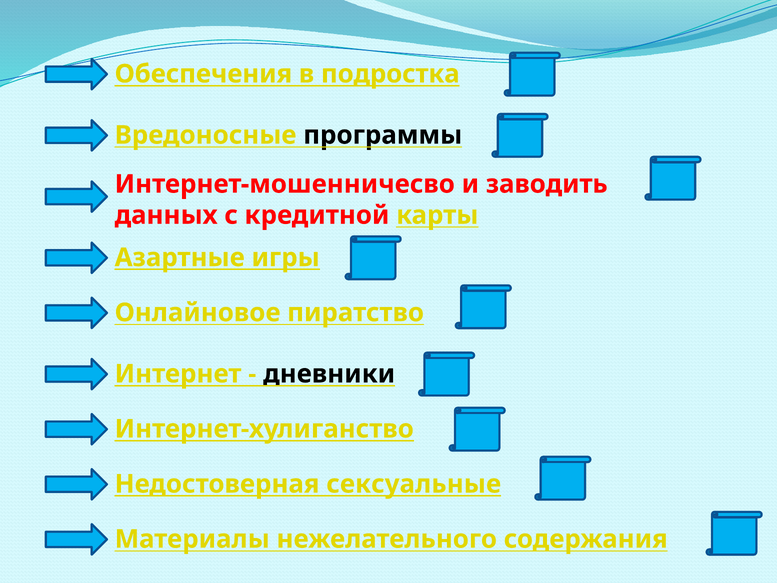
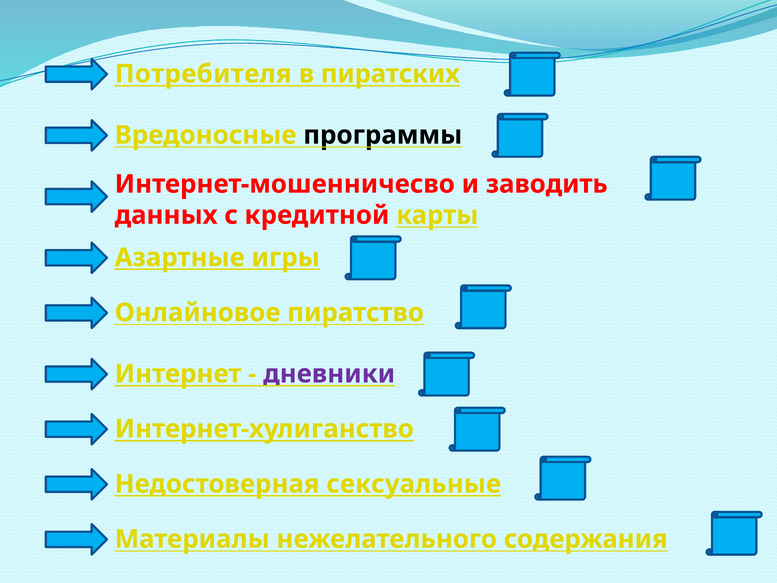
Обеспечения: Обеспечения -> Потребителя
подростка: подростка -> пиратских
дневники colour: black -> purple
